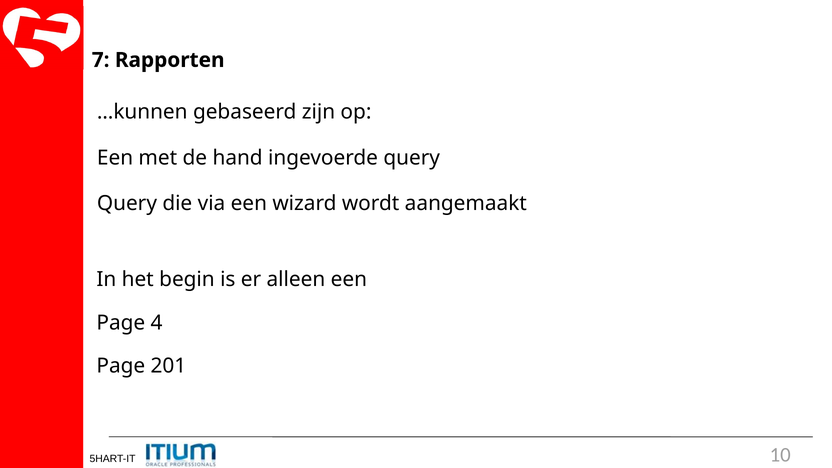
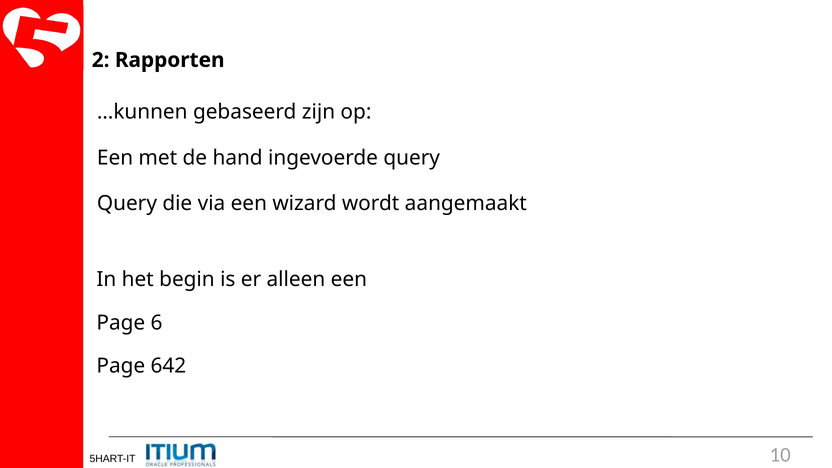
7: 7 -> 2
4: 4 -> 6
201: 201 -> 642
